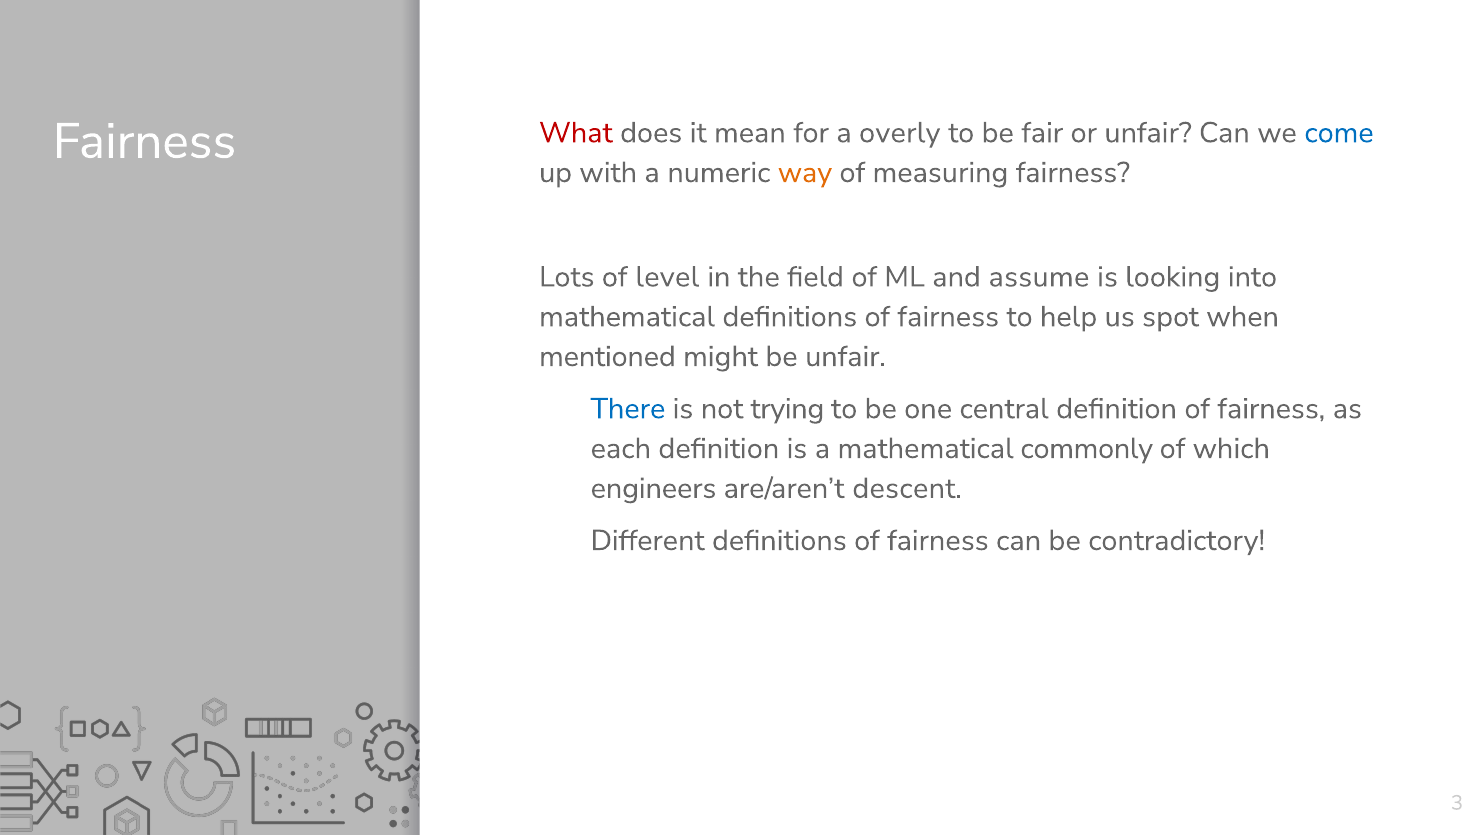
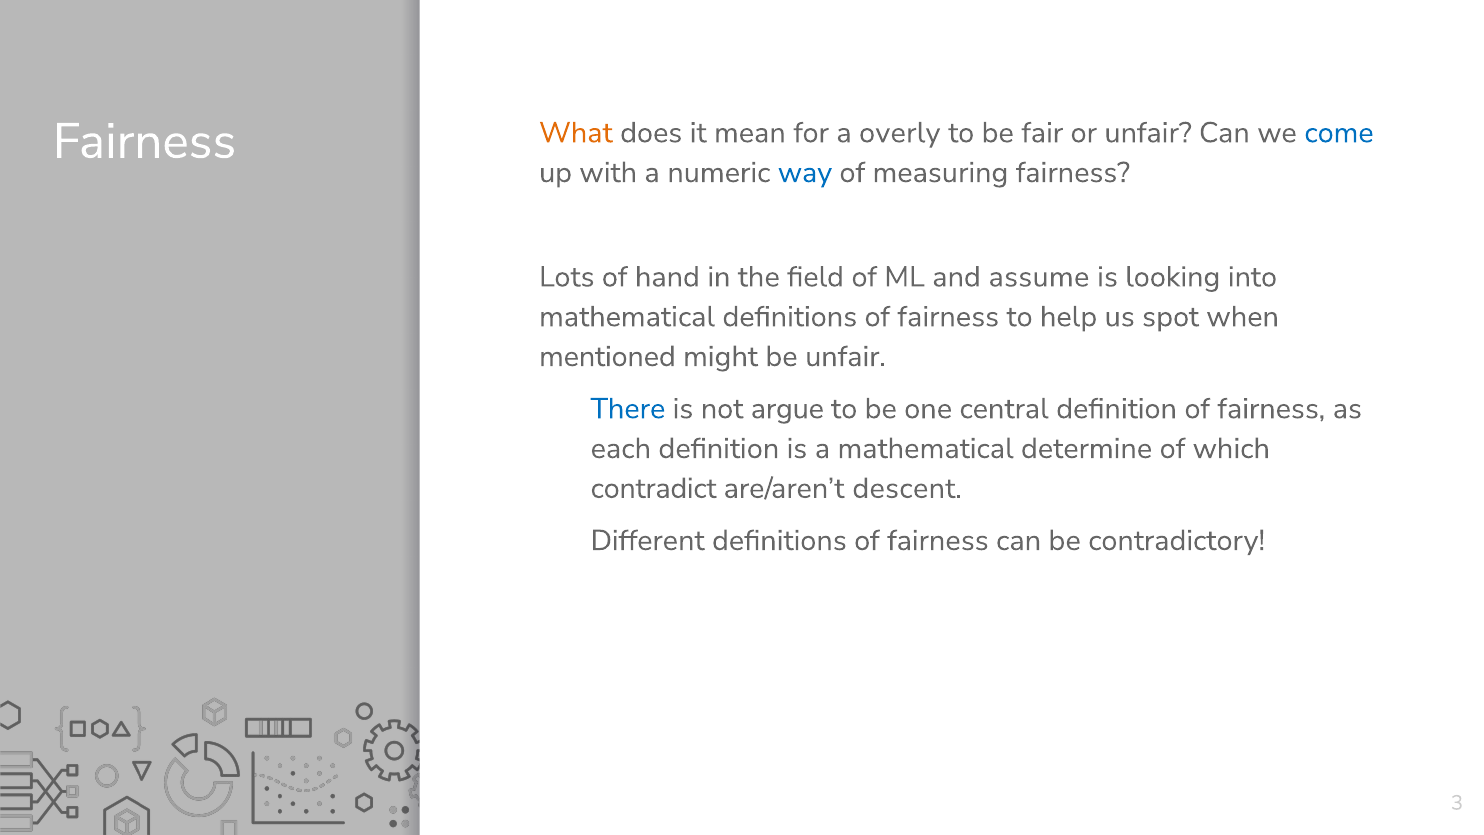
What colour: red -> orange
way colour: orange -> blue
level: level -> hand
trying: trying -> argue
commonly: commonly -> determine
engineers: engineers -> contradict
